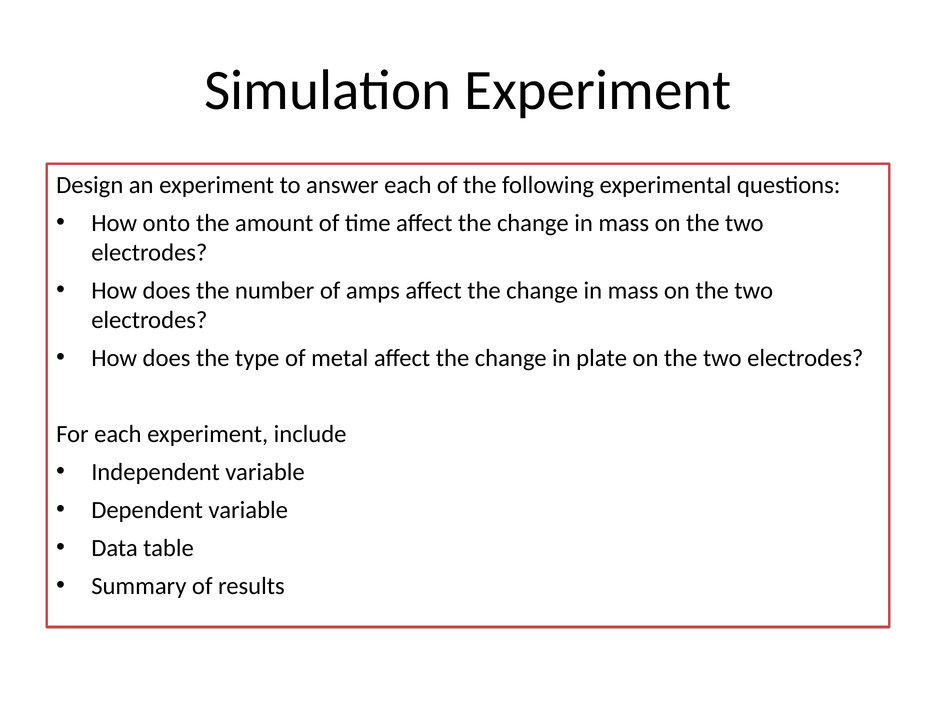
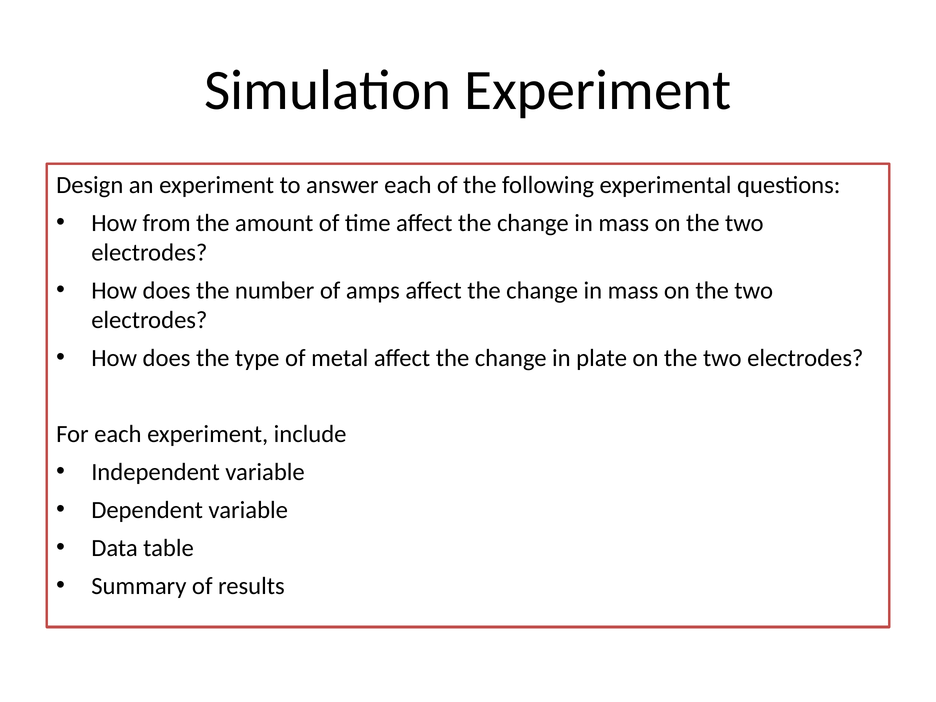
onto: onto -> from
